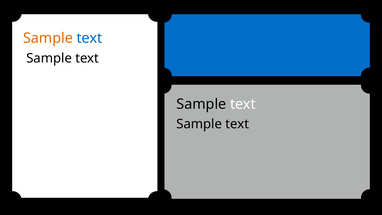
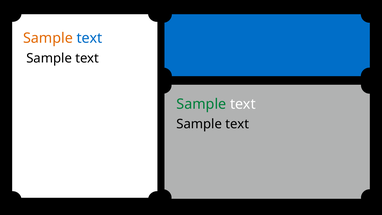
Sample at (201, 104) colour: black -> green
